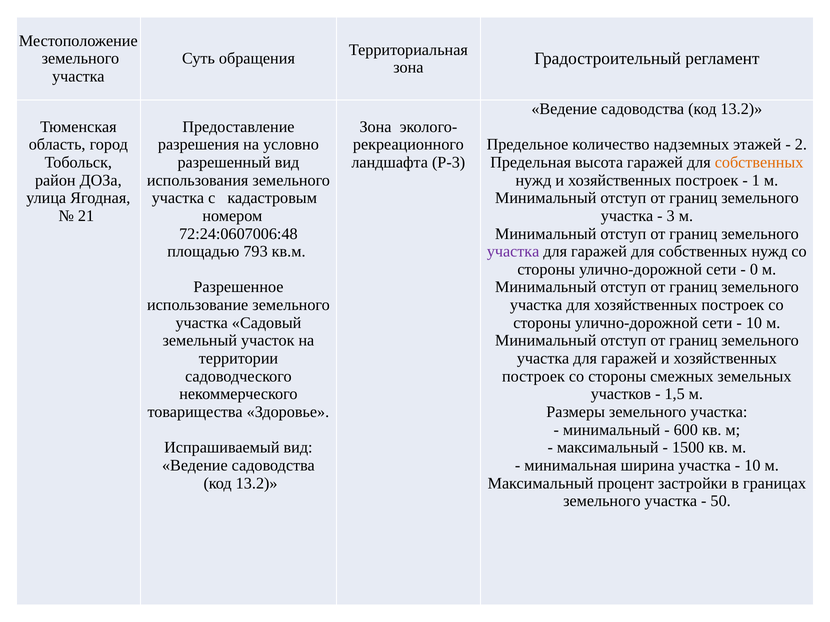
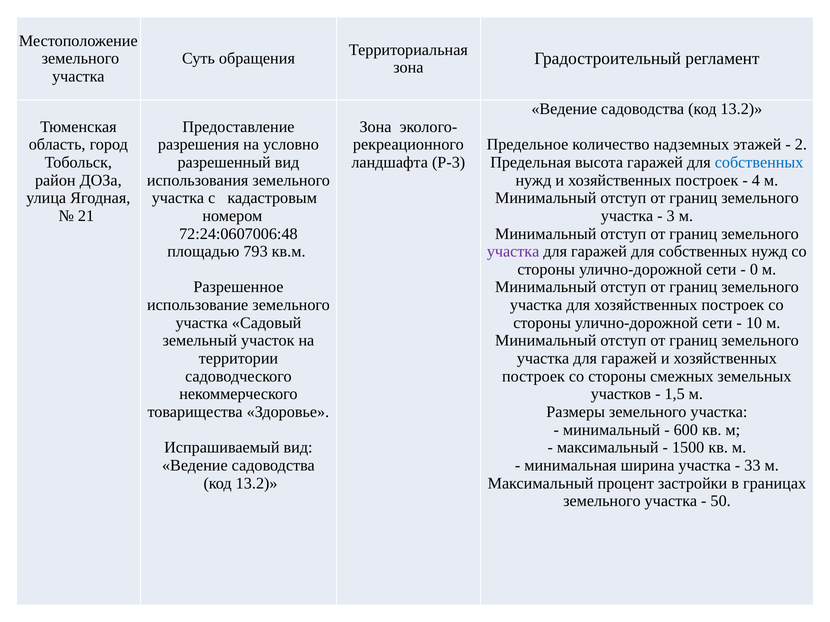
собственных at (759, 163) colour: orange -> blue
1: 1 -> 4
10 at (752, 466): 10 -> 33
